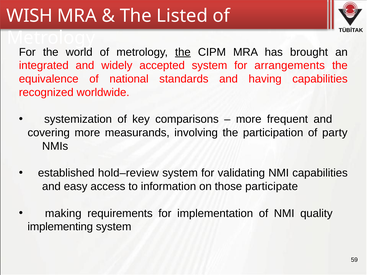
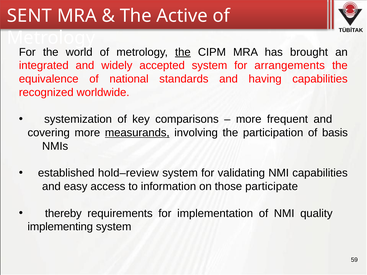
WISH: WISH -> SENT
Listed: Listed -> Active
measurands underline: none -> present
party: party -> basis
making: making -> thereby
